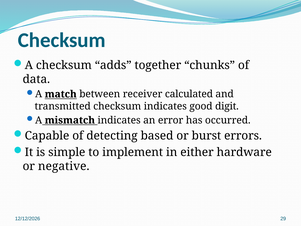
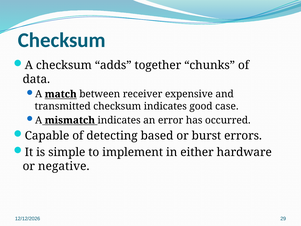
calculated: calculated -> expensive
digit: digit -> case
